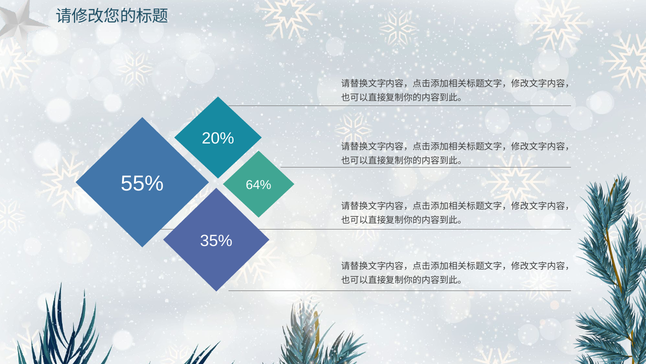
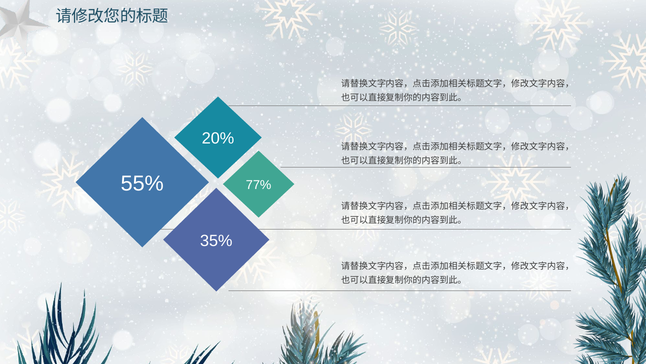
64%: 64% -> 77%
